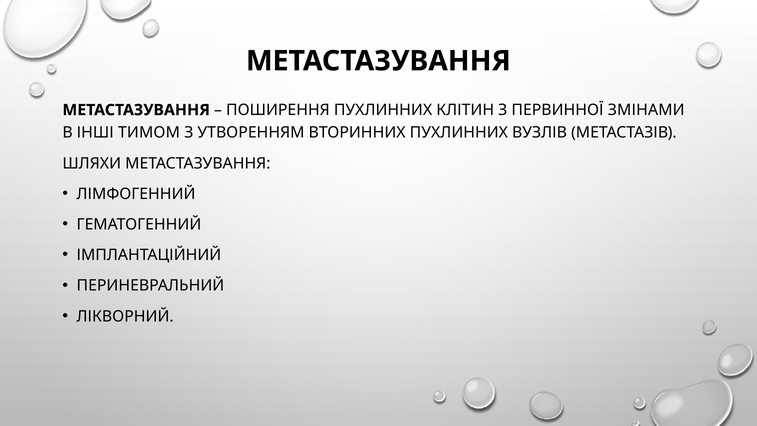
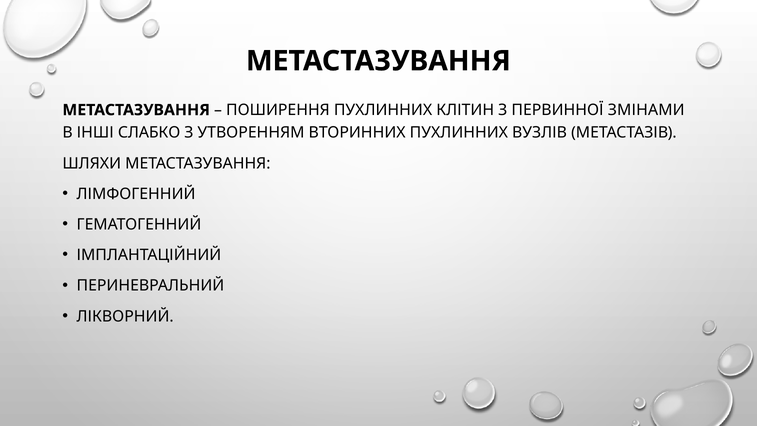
ТИМОМ: ТИМОМ -> СЛАБКО
